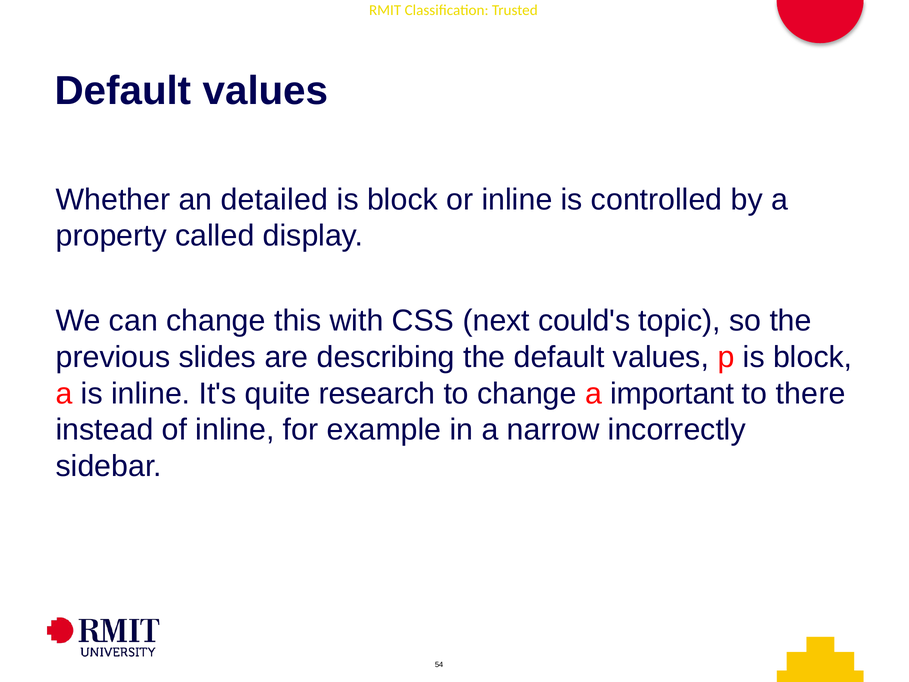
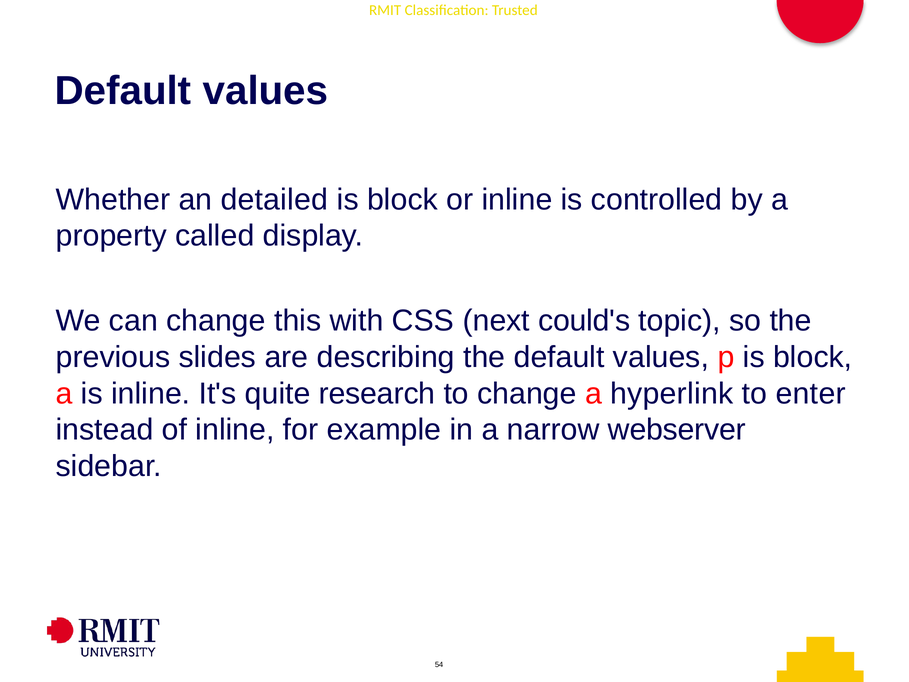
important: important -> hyperlink
there: there -> enter
incorrectly: incorrectly -> webserver
